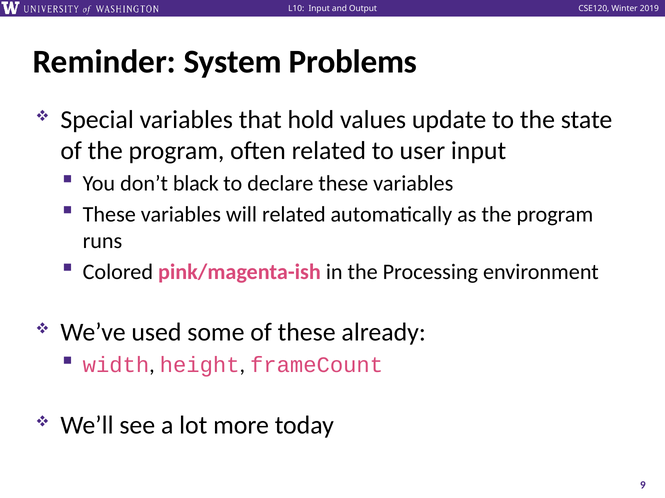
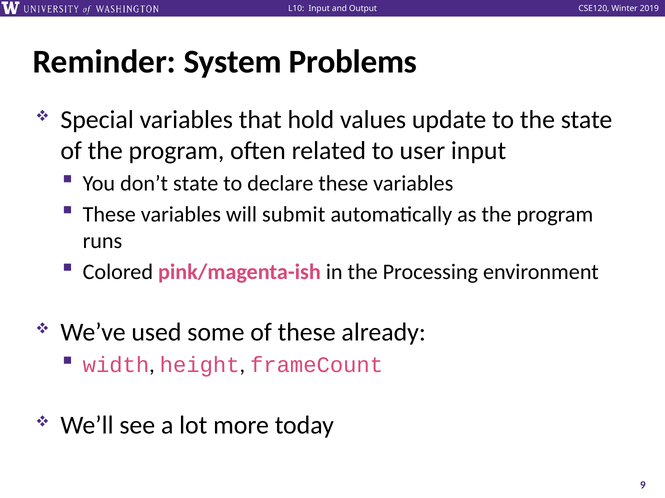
don’t black: black -> state
will related: related -> submit
